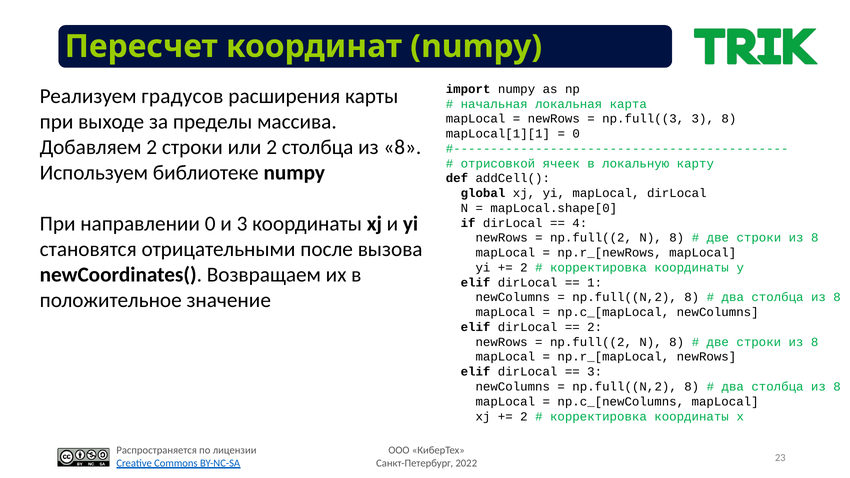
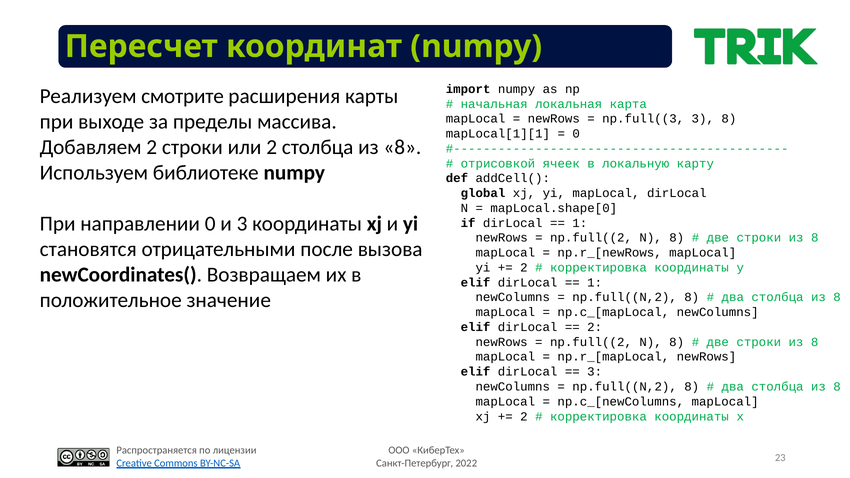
градусов: градусов -> смотрите
4 at (580, 223): 4 -> 1
